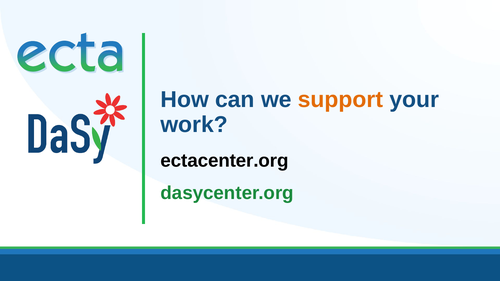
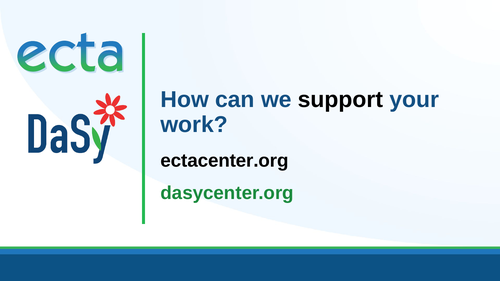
support colour: orange -> black
